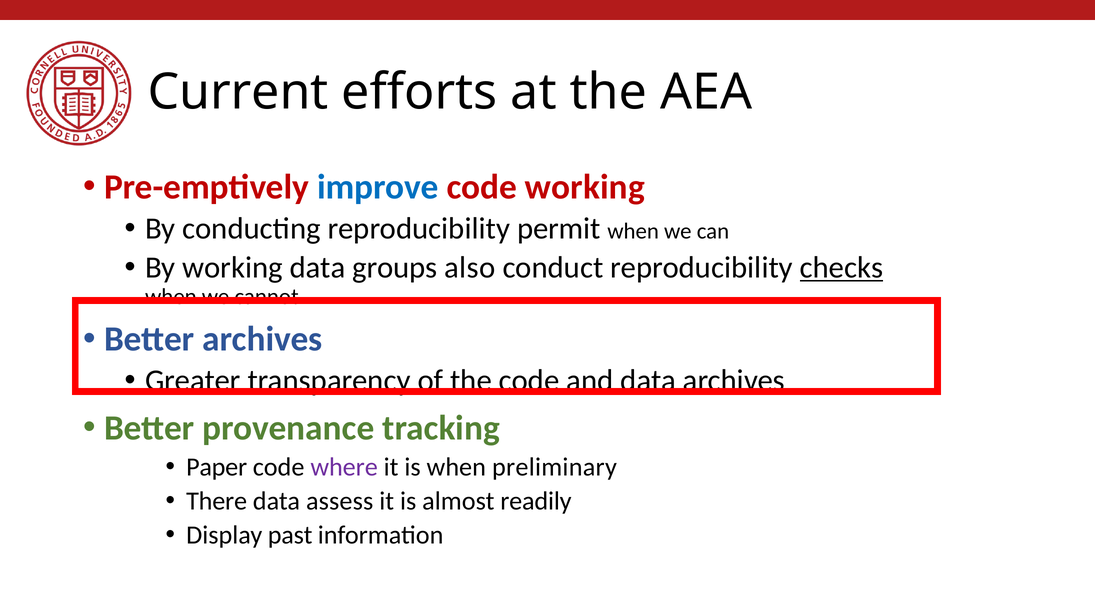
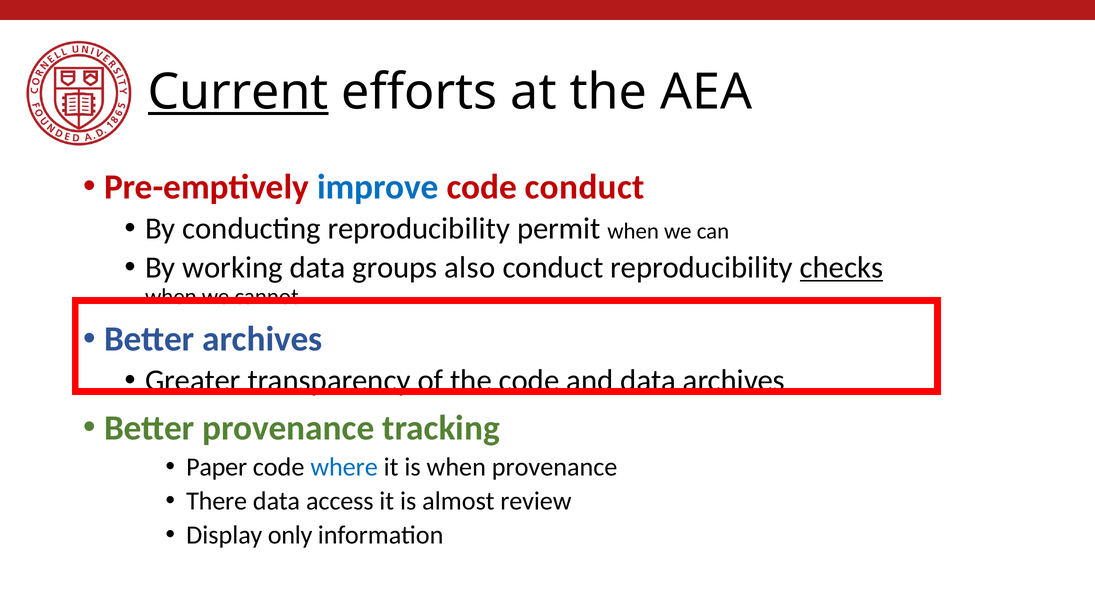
Current underline: none -> present
code working: working -> conduct
where colour: purple -> blue
when preliminary: preliminary -> provenance
assess: assess -> access
readily: readily -> review
past: past -> only
